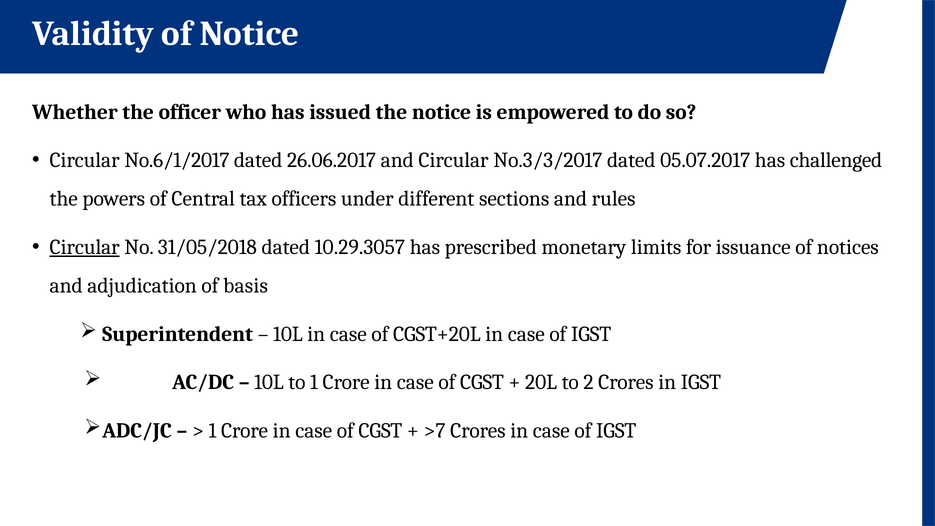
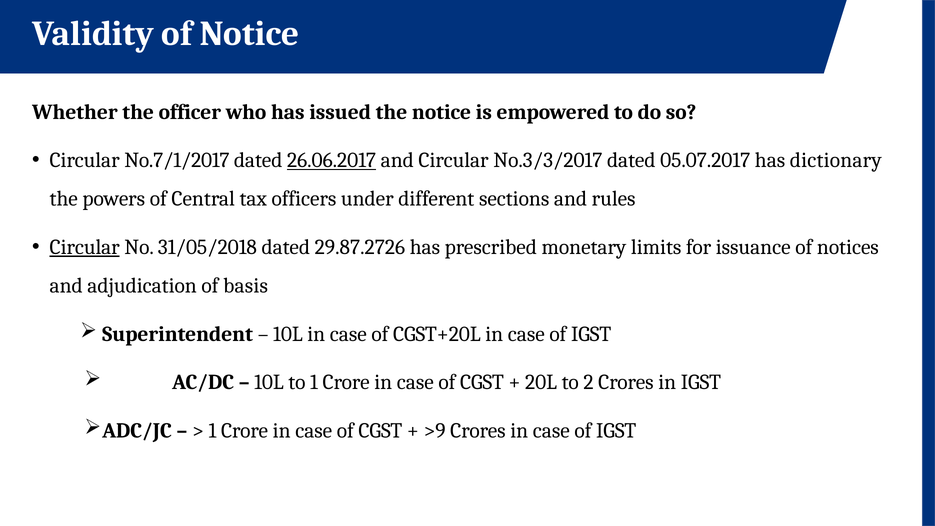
No.6/1/2017: No.6/1/2017 -> No.7/1/2017
26.06.2017 underline: none -> present
challenged: challenged -> dictionary
10.29.3057: 10.29.3057 -> 29.87.2726
>7: >7 -> >9
